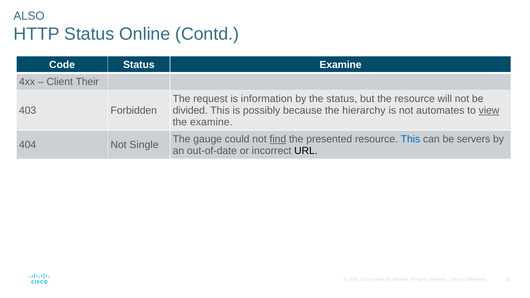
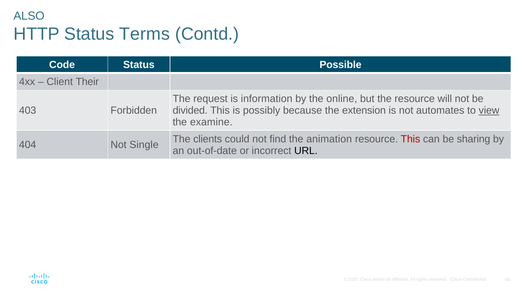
Online: Online -> Terms
Status Examine: Examine -> Possible
the status: status -> online
hierarchy: hierarchy -> extension
gauge: gauge -> clients
find underline: present -> none
presented: presented -> animation
This at (410, 139) colour: blue -> red
servers: servers -> sharing
